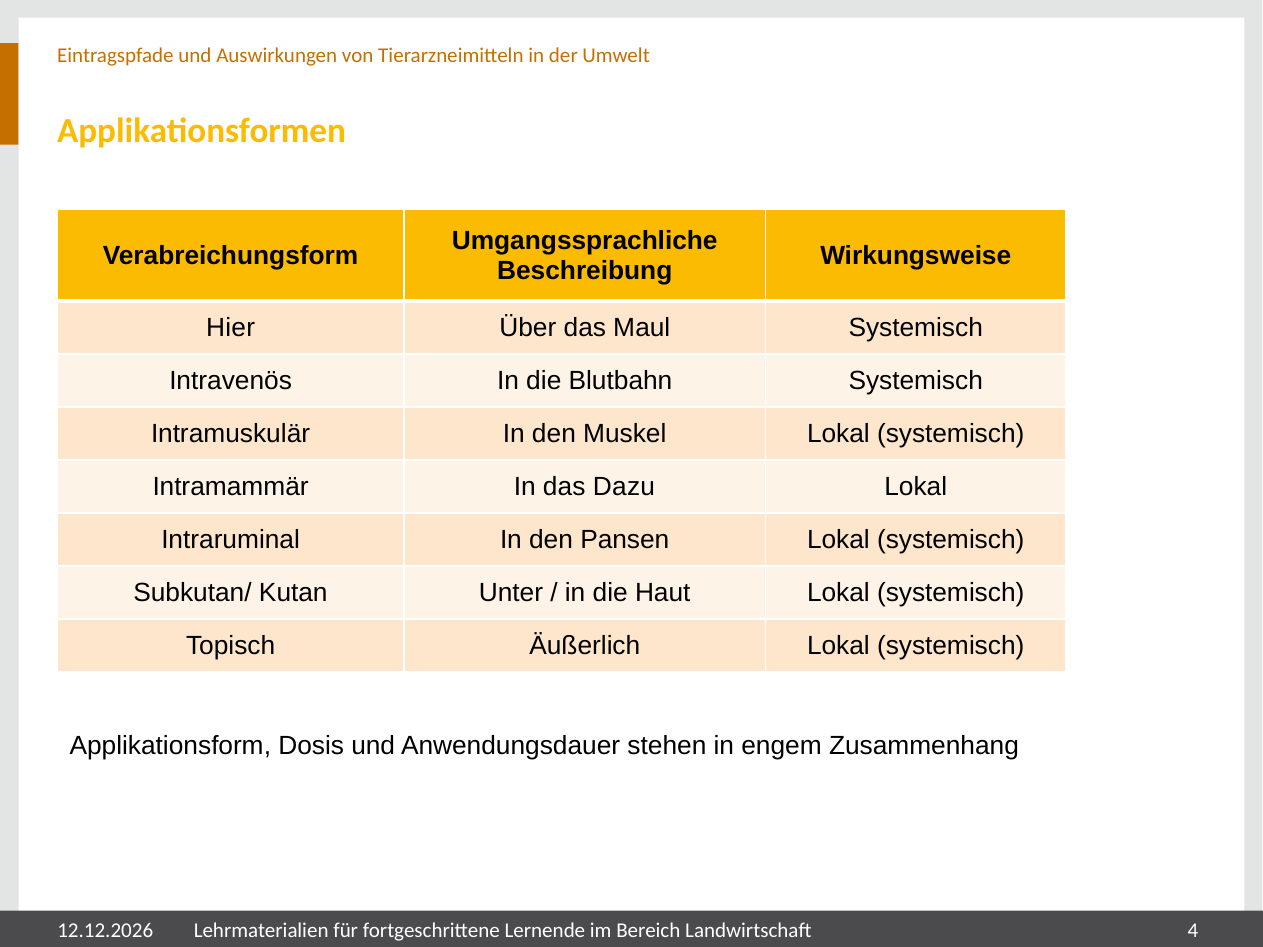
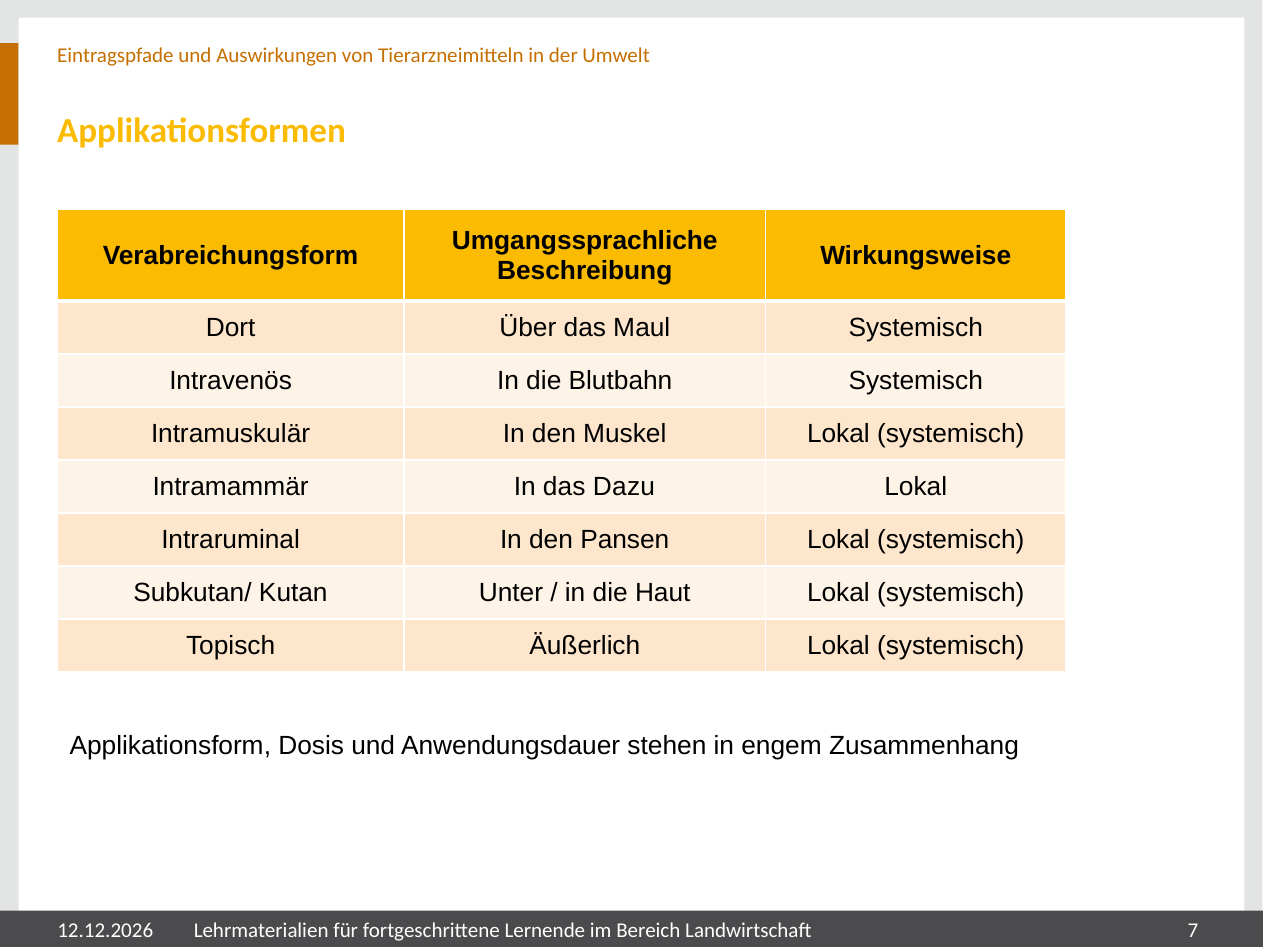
Hier: Hier -> Dort
4: 4 -> 7
